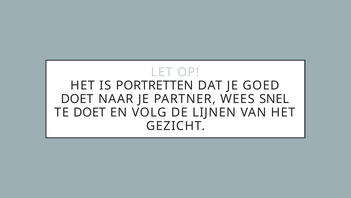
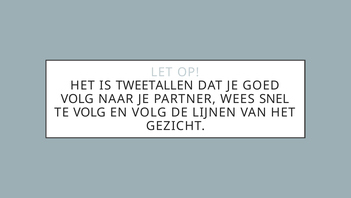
PORTRETTEN: PORTRETTEN -> TWEETALLEN
DOET at (77, 99): DOET -> VOLG
TE DOET: DOET -> VOLG
